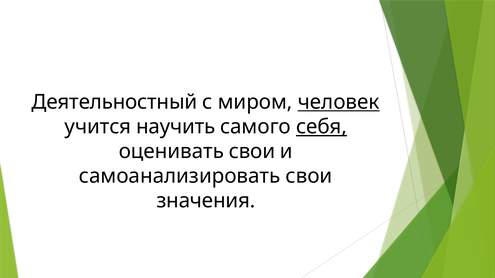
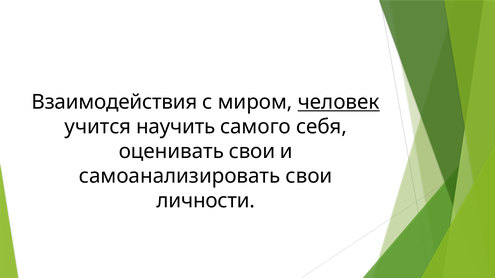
Деятельностный: Деятельностный -> Взаимодействия
себя underline: present -> none
значения: значения -> личности
